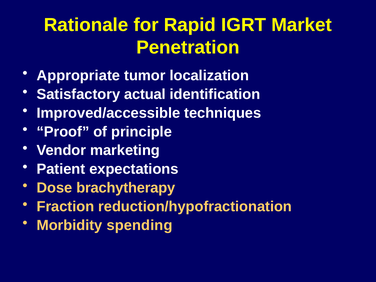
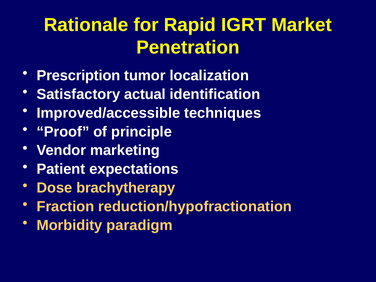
Appropriate: Appropriate -> Prescription
spending: spending -> paradigm
